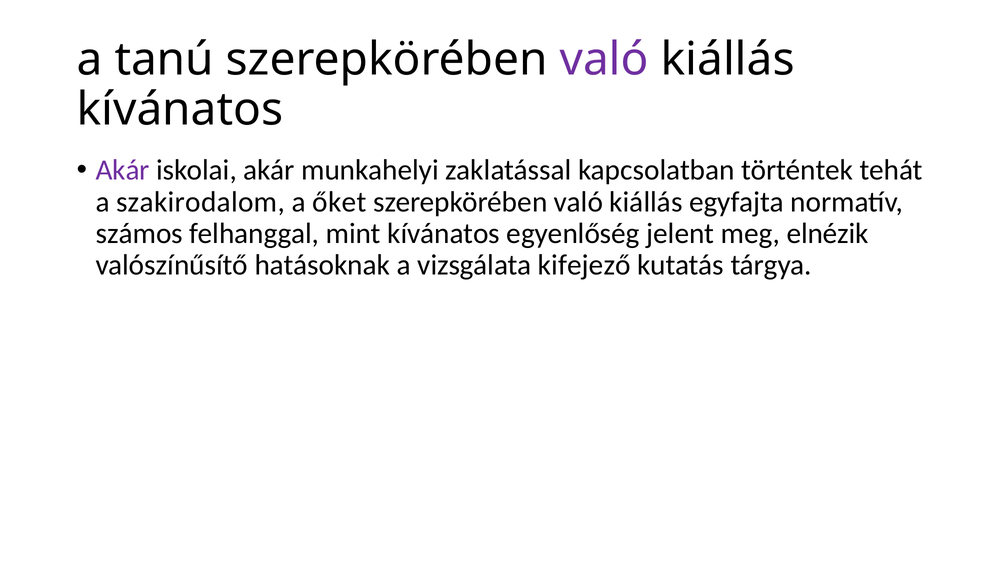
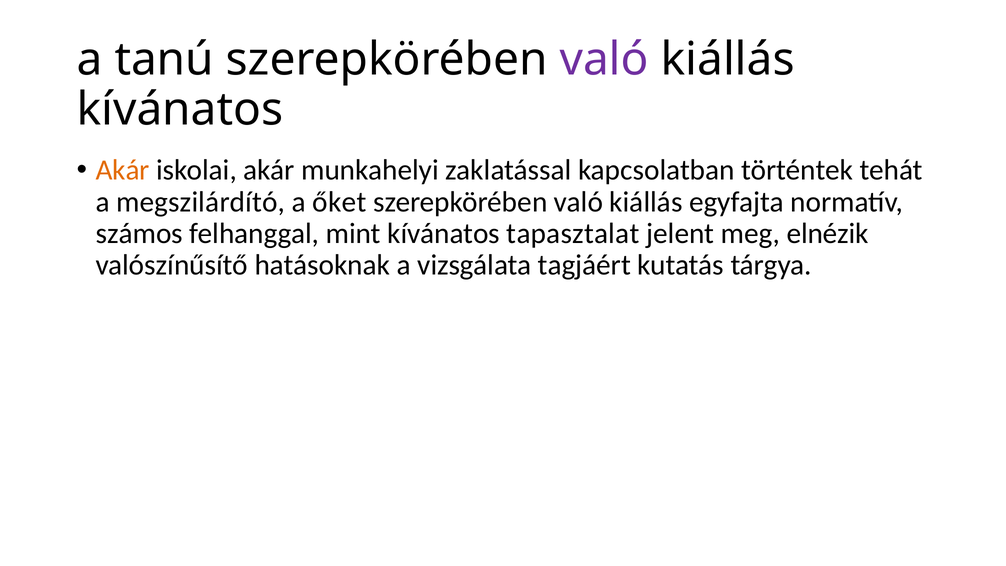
Akár at (123, 170) colour: purple -> orange
szakirodalom: szakirodalom -> megszilárdító
egyenlőség: egyenlőség -> tapasztalat
kifejező: kifejező -> tagjáért
